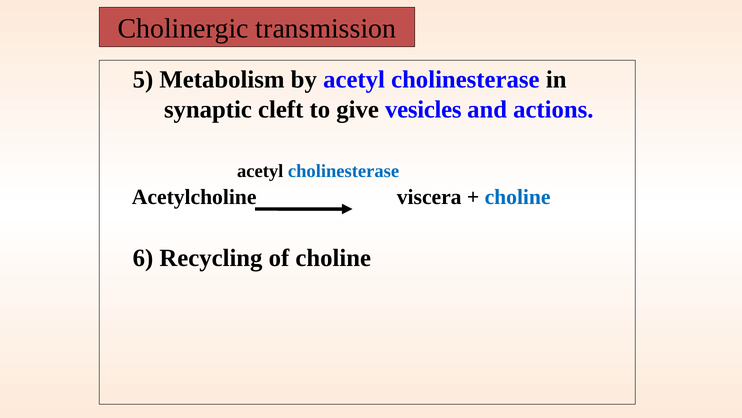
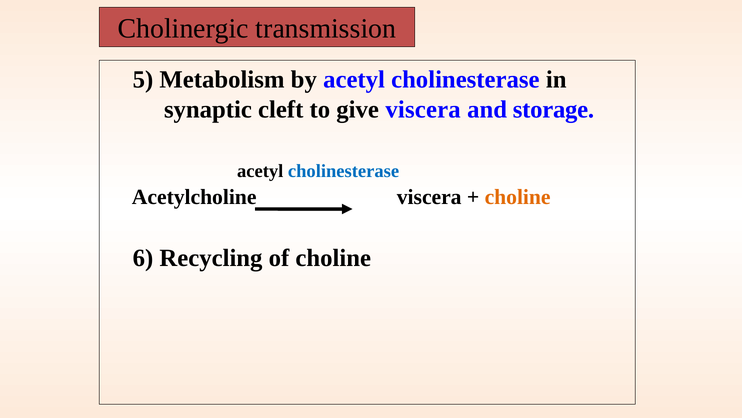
give vesicles: vesicles -> viscera
actions: actions -> storage
choline at (518, 197) colour: blue -> orange
